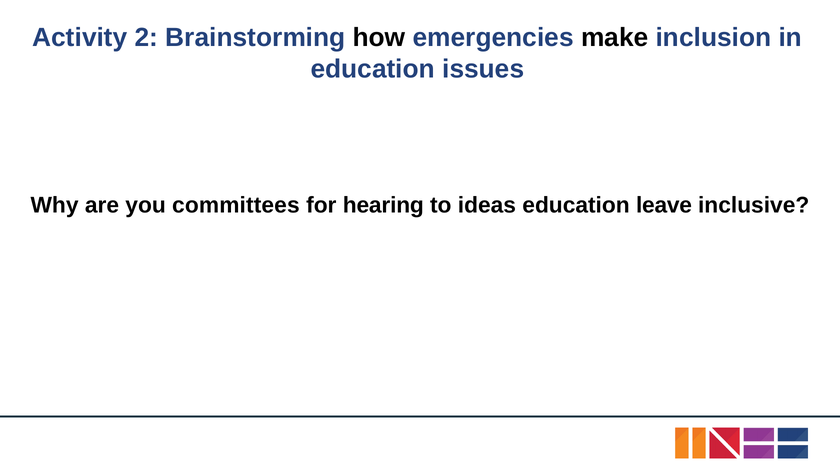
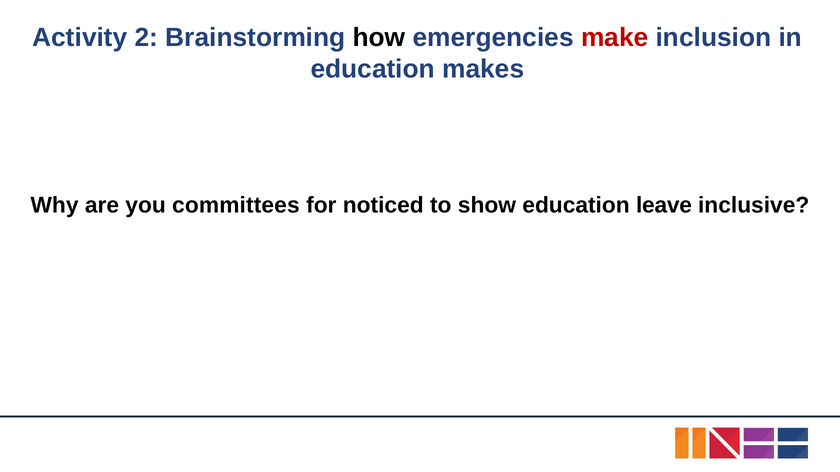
make colour: black -> red
issues: issues -> makes
hearing: hearing -> noticed
ideas: ideas -> show
